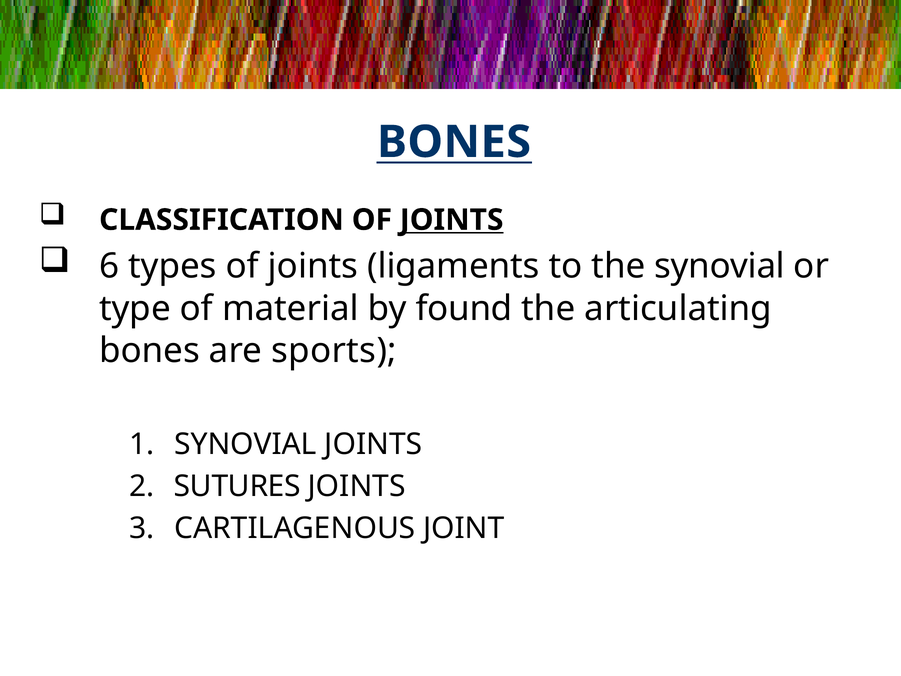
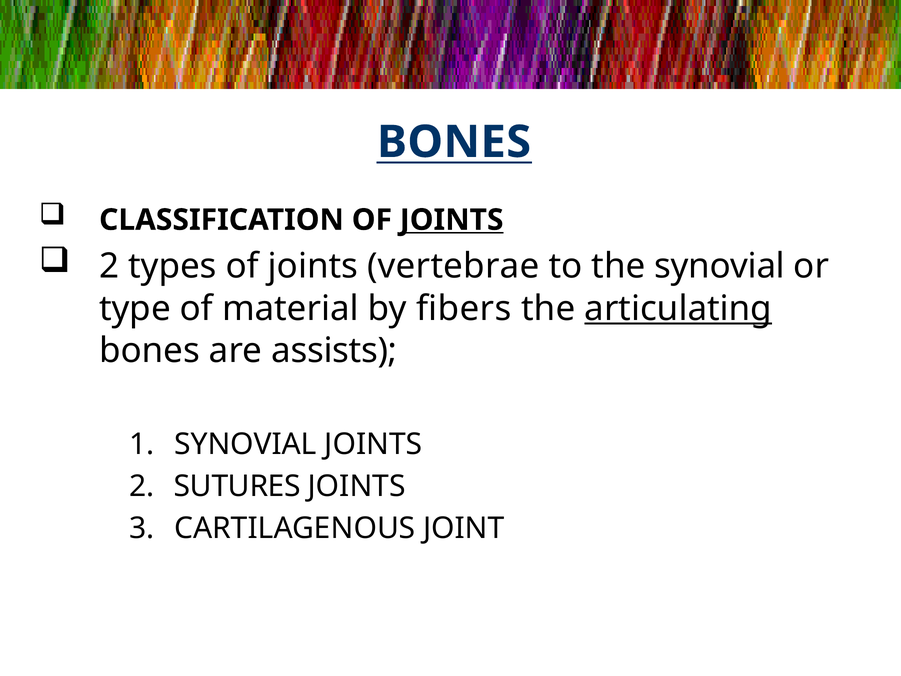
6 at (109, 266): 6 -> 2
ligaments: ligaments -> vertebrae
found: found -> fibers
articulating underline: none -> present
sports: sports -> assists
